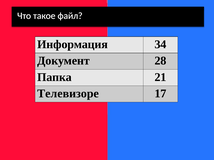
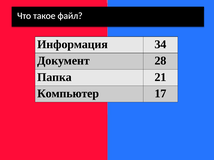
Телевизоре: Телевизоре -> Компьютер
